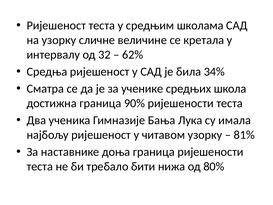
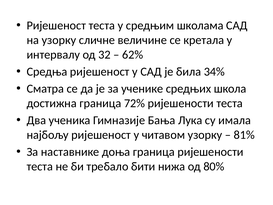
90%: 90% -> 72%
